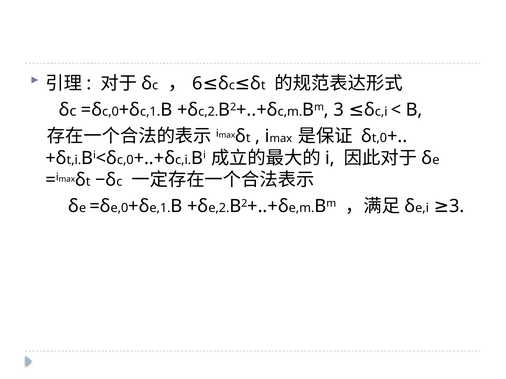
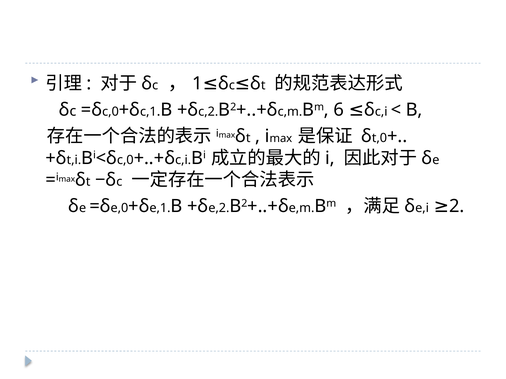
6: 6 -> 1
3 at (339, 110): 3 -> 6
3 at (457, 206): 3 -> 2
